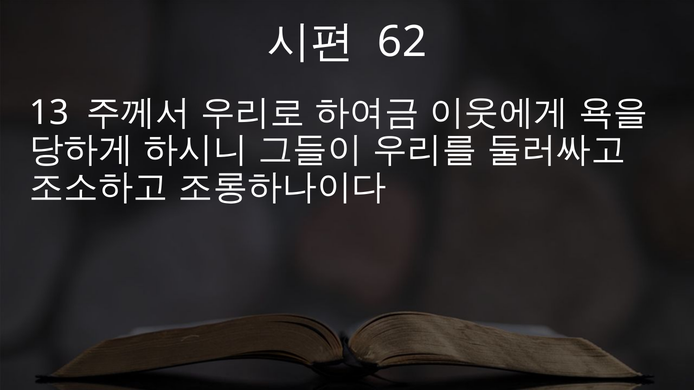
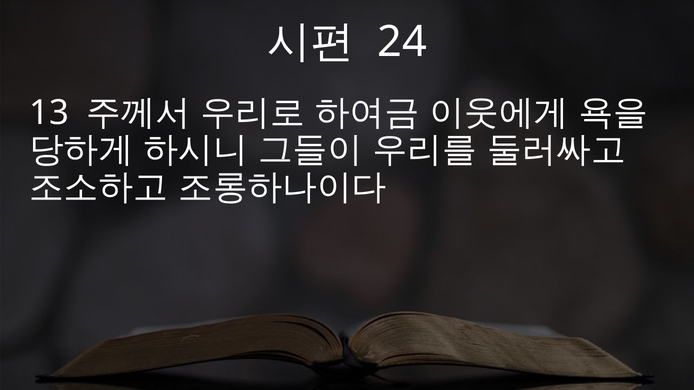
62: 62 -> 24
